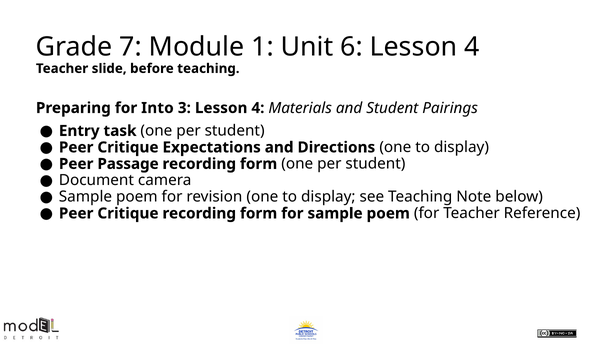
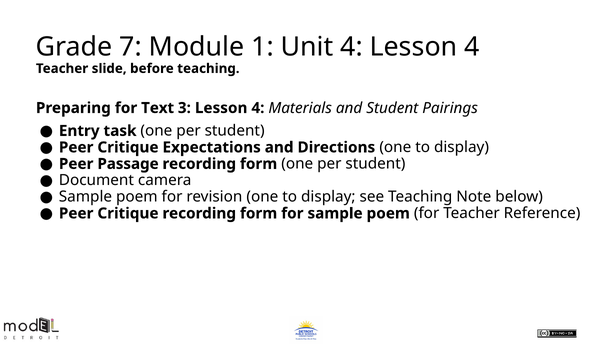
Unit 6: 6 -> 4
Into: Into -> Text
